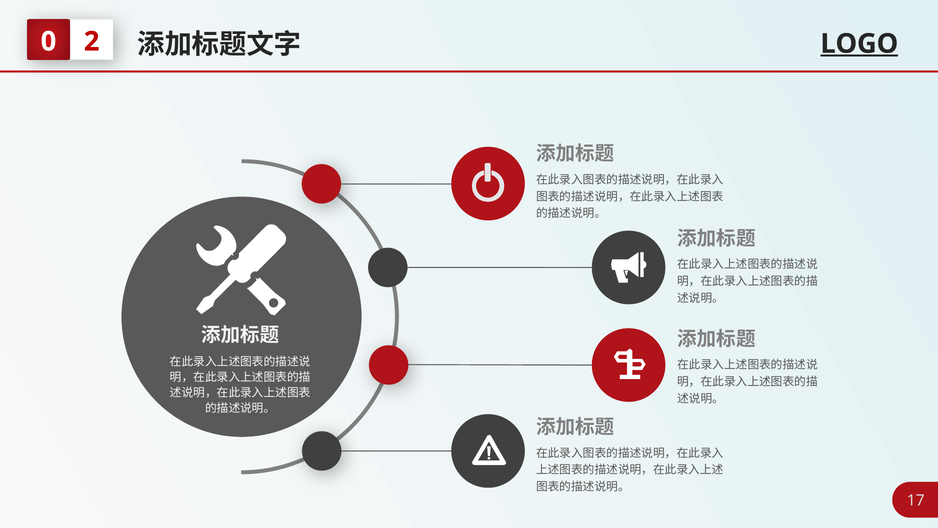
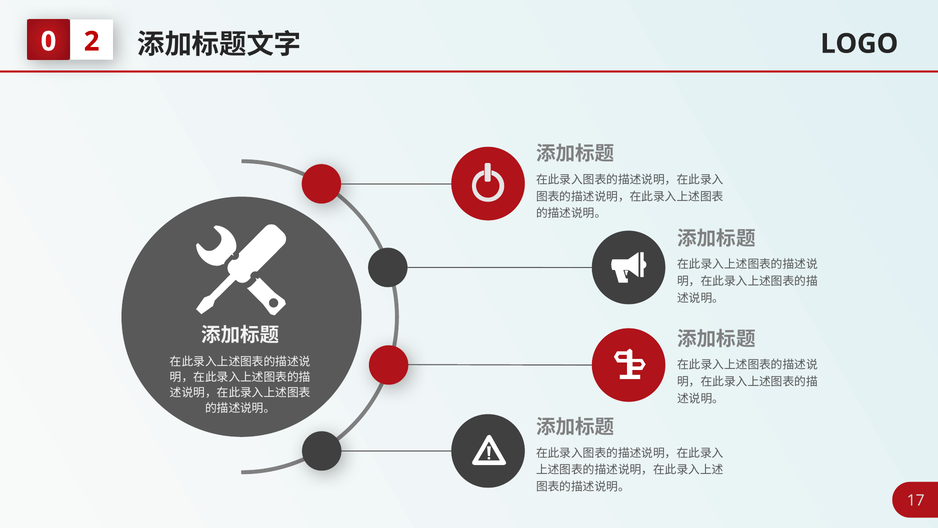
LOGO underline: present -> none
